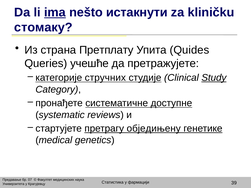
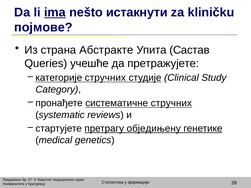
стомаку: стомаку -> појмове
Претплату: Претплату -> Абстракте
Quides: Quides -> Састав
Study underline: present -> none
систематичне доступне: доступне -> стручних
